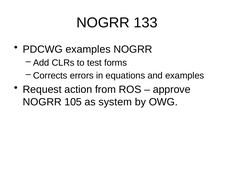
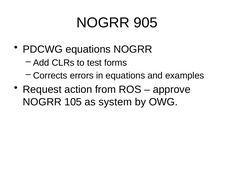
133: 133 -> 905
PDCWG examples: examples -> equations
